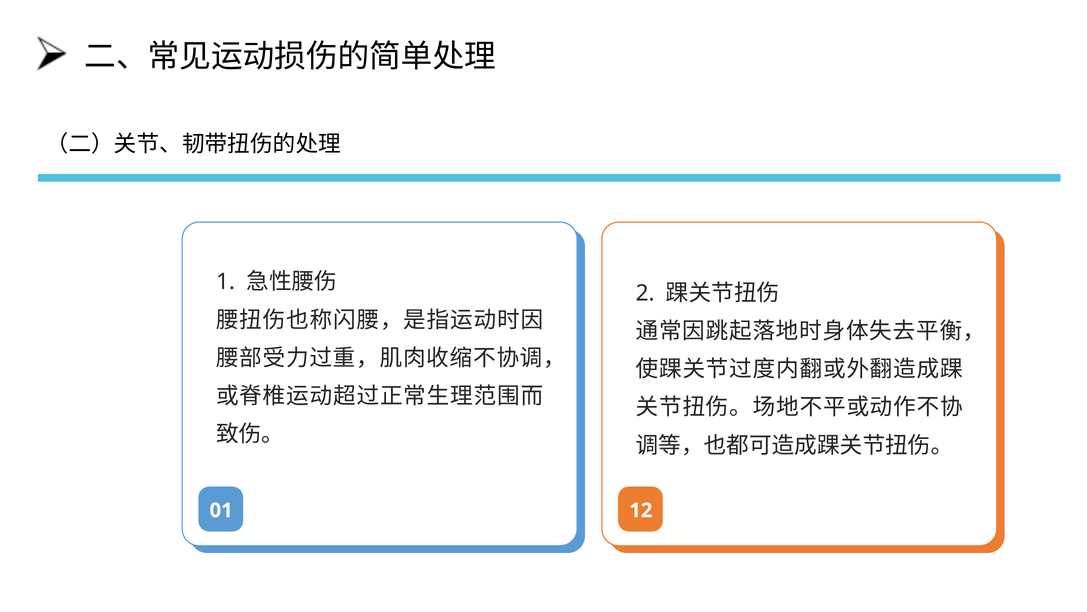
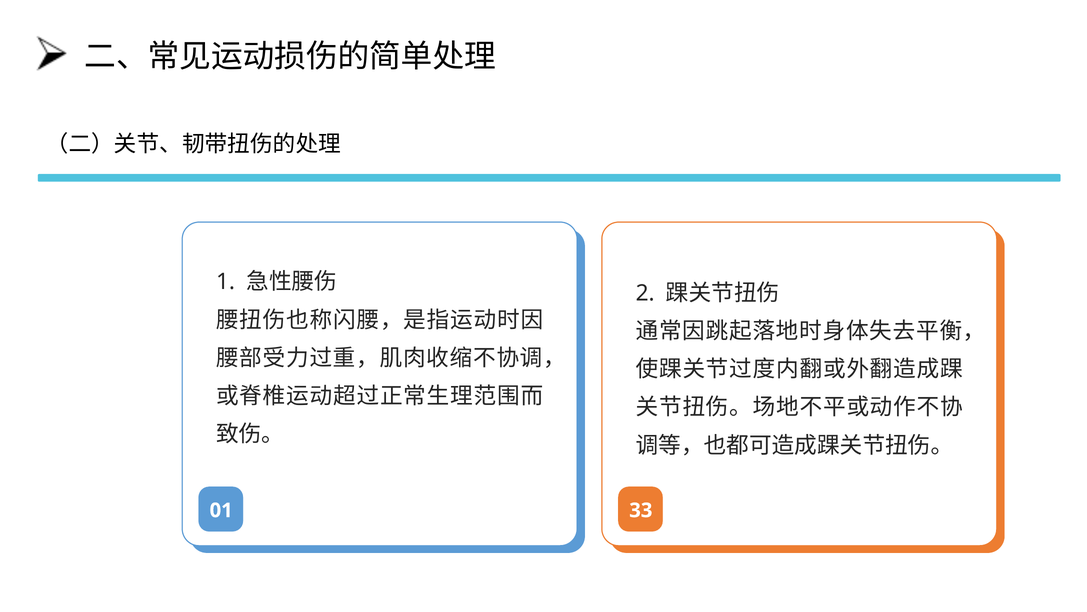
12: 12 -> 33
